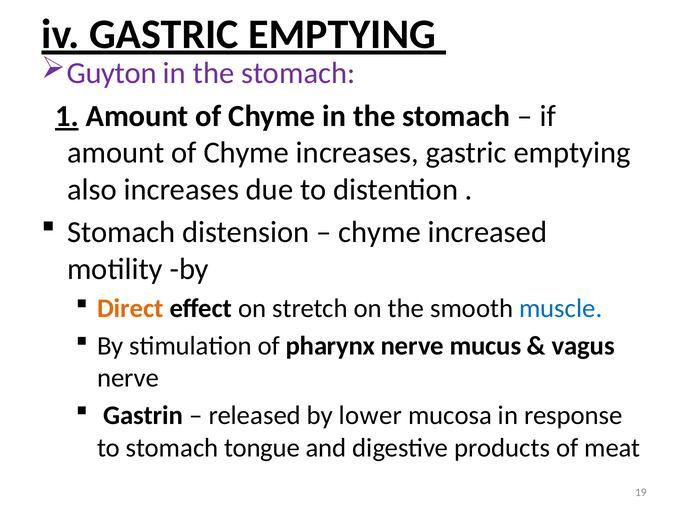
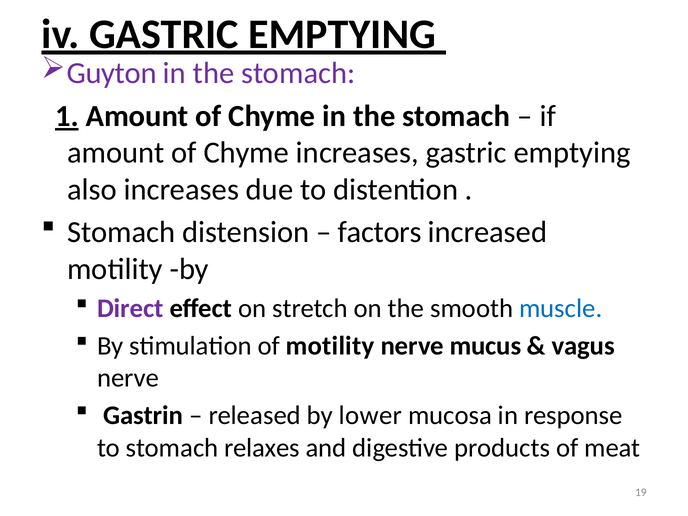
chyme at (380, 232): chyme -> factors
Direct colour: orange -> purple
of pharynx: pharynx -> motility
tongue: tongue -> relaxes
